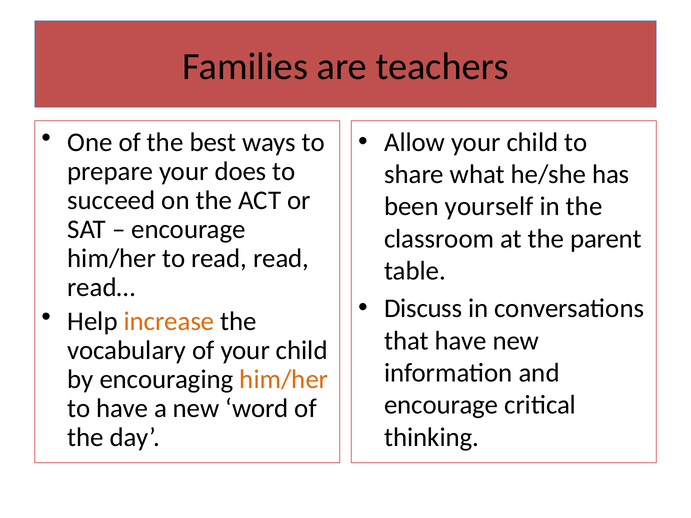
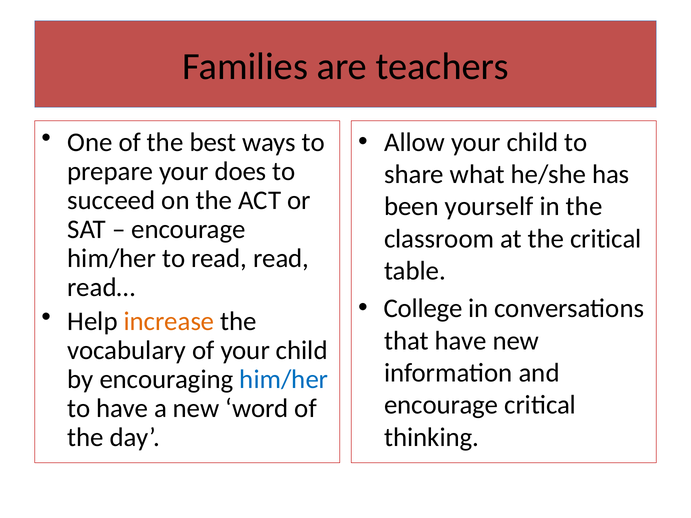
the parent: parent -> critical
Discuss: Discuss -> College
him/her at (284, 379) colour: orange -> blue
